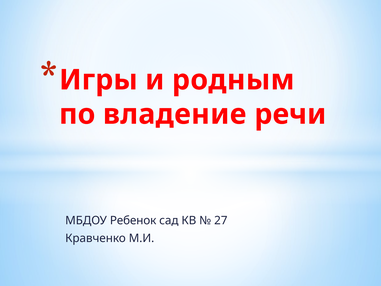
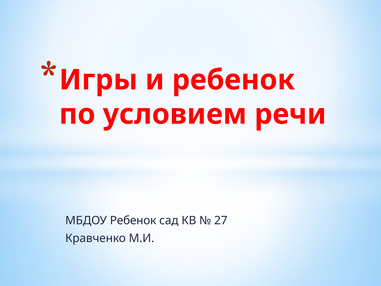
и родным: родным -> ребенок
владение: владение -> условием
